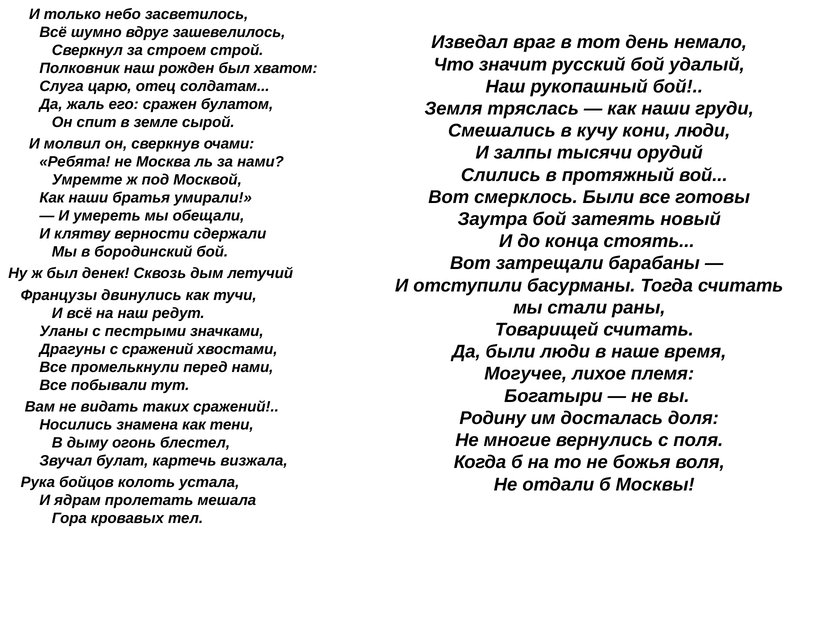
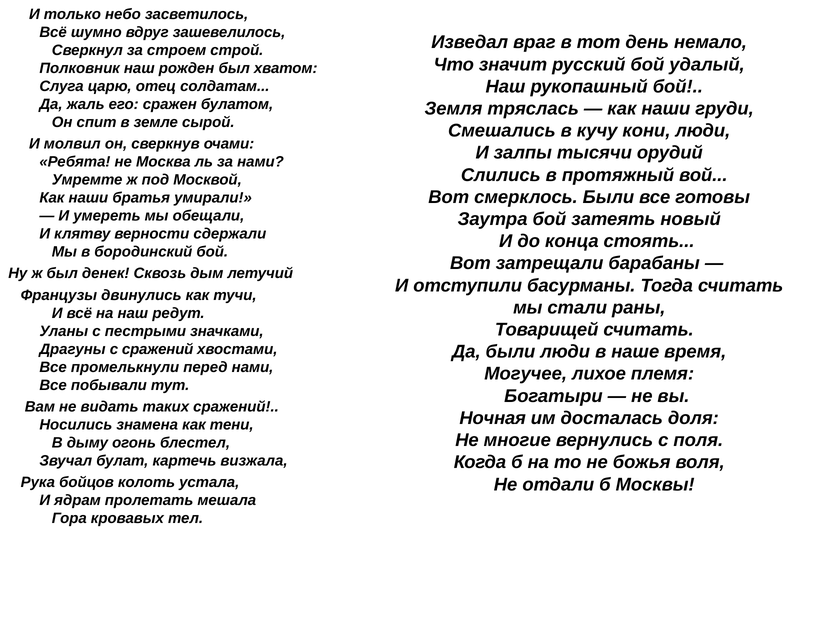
Родину: Родину -> Ночная
